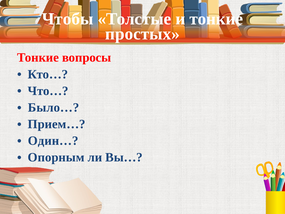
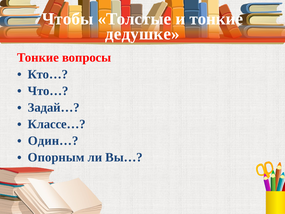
простых: простых -> дедушке
Было…: Было… -> Задай…
Прием…: Прием… -> Классе…
